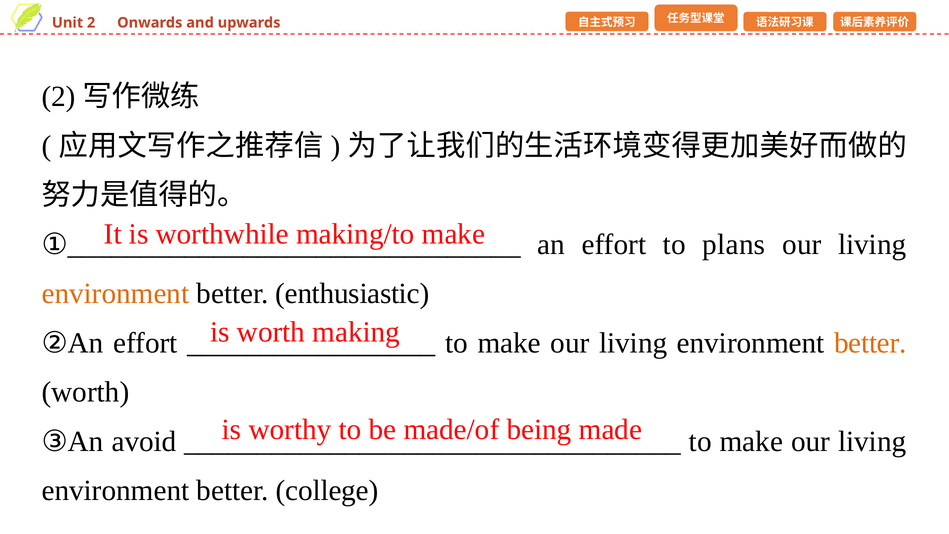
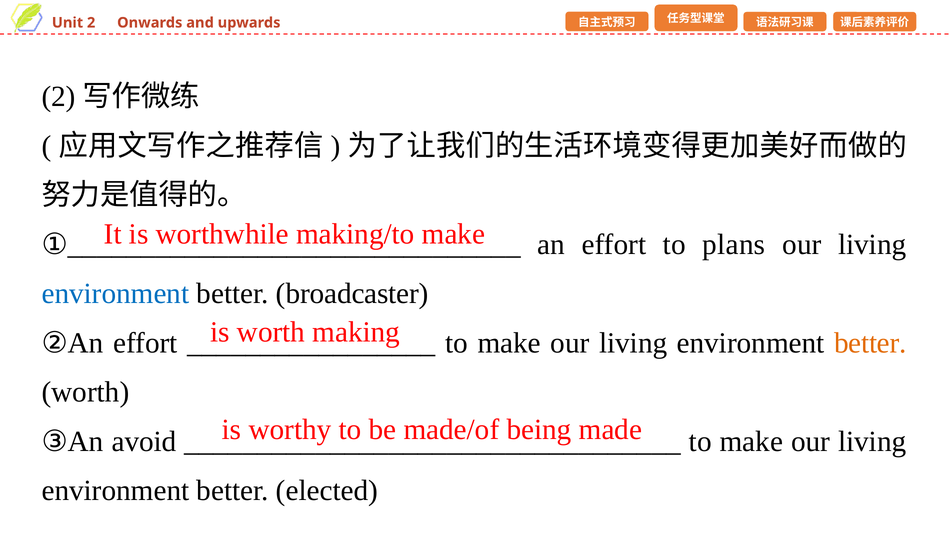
environment at (115, 294) colour: orange -> blue
enthusiastic: enthusiastic -> broadcaster
college: college -> elected
